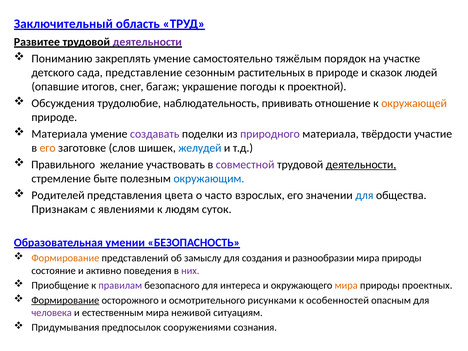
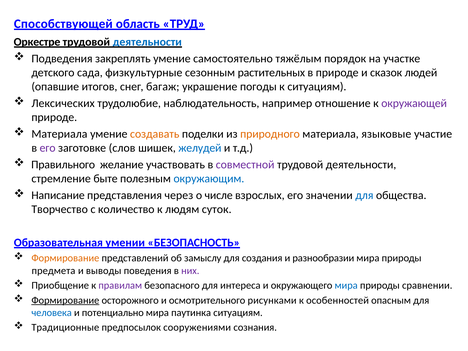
Заключительный: Заключительный -> Способствующей
Развитее: Развитее -> Оркестре
деятельности at (147, 42) colour: purple -> blue
Пониманию: Пониманию -> Подведения
представление: представление -> физкультурные
к проектной: проектной -> ситуациям
Обсуждения: Обсуждения -> Лексических
прививать: прививать -> например
окружающей colour: orange -> purple
создавать colour: purple -> orange
природного colour: purple -> orange
твёрдости: твёрдости -> языковые
его at (48, 148) colour: orange -> purple
деятельности at (361, 165) underline: present -> none
Родителей: Родителей -> Написание
цвета: цвета -> через
часто: часто -> числе
Признакам: Признакам -> Творчество
явлениями: явлениями -> количество
состояние: состояние -> предмета
активно: активно -> выводы
мира at (346, 285) colour: orange -> blue
проектных: проектных -> сравнении
человека colour: purple -> blue
естественным: естественным -> потенциально
неживой: неживой -> паутинка
Придумывания: Придумывания -> Традиционные
